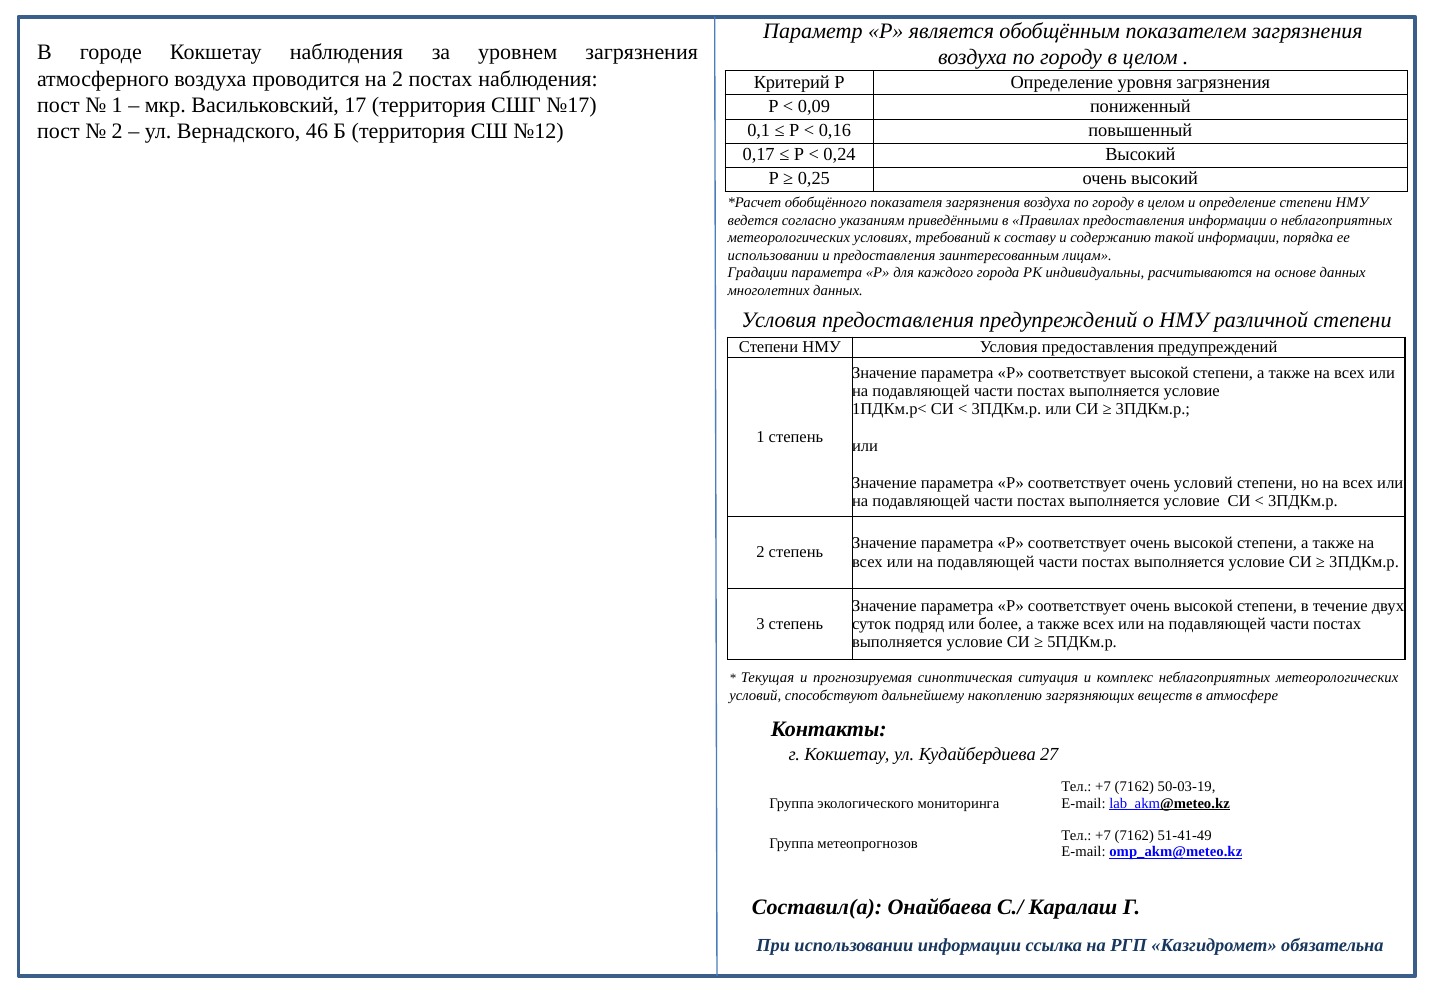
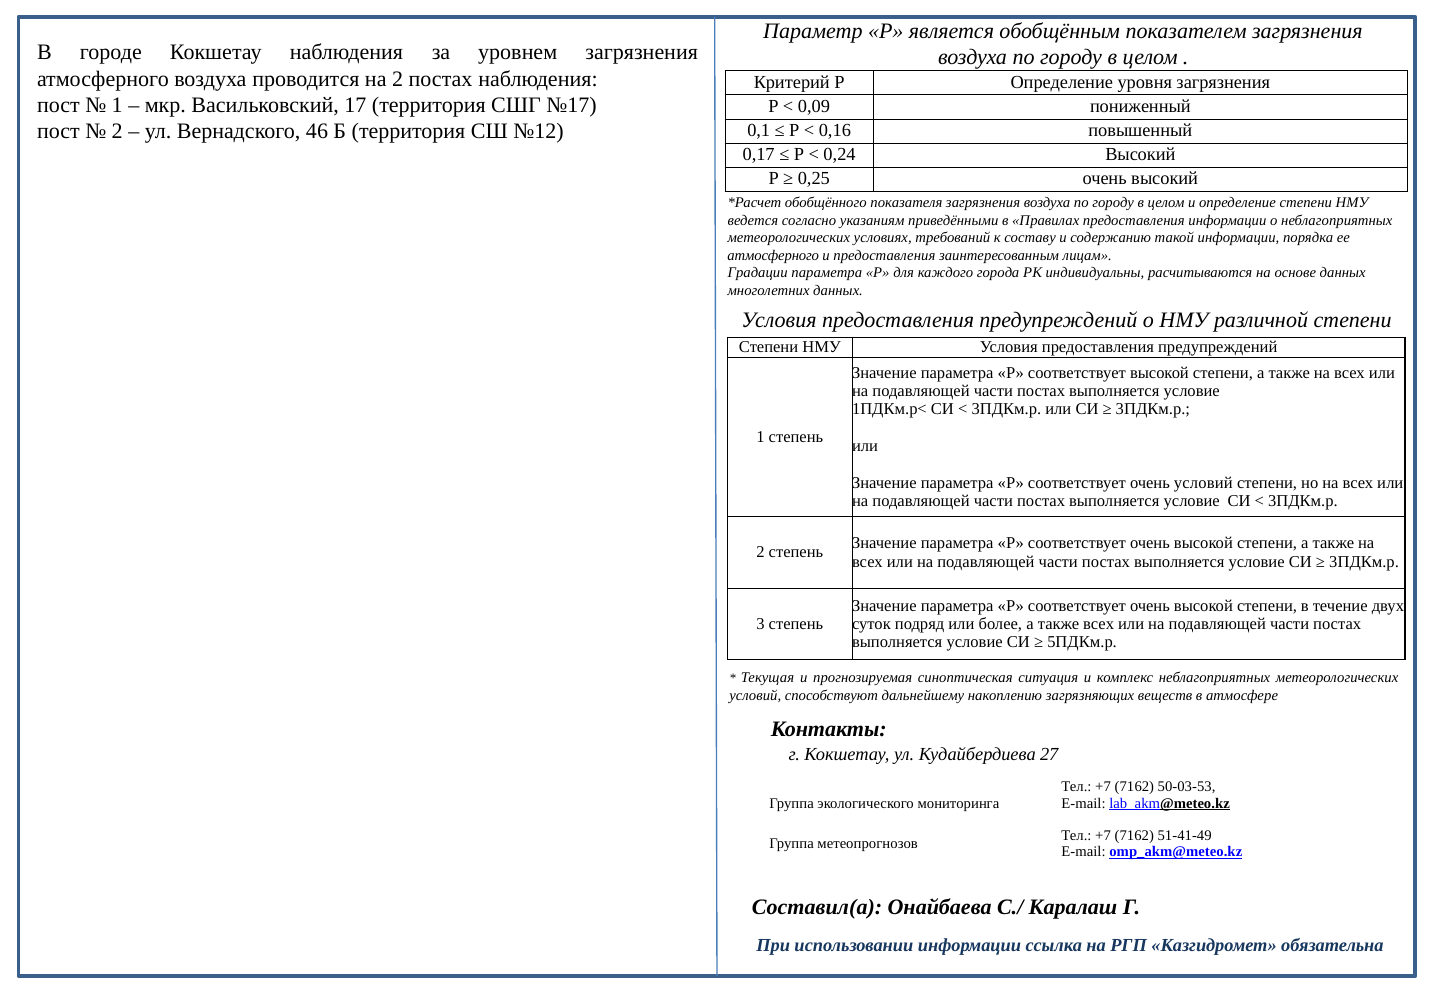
использовании at (773, 255): использовании -> атмосферного
50-03-19: 50-03-19 -> 50-03-53
